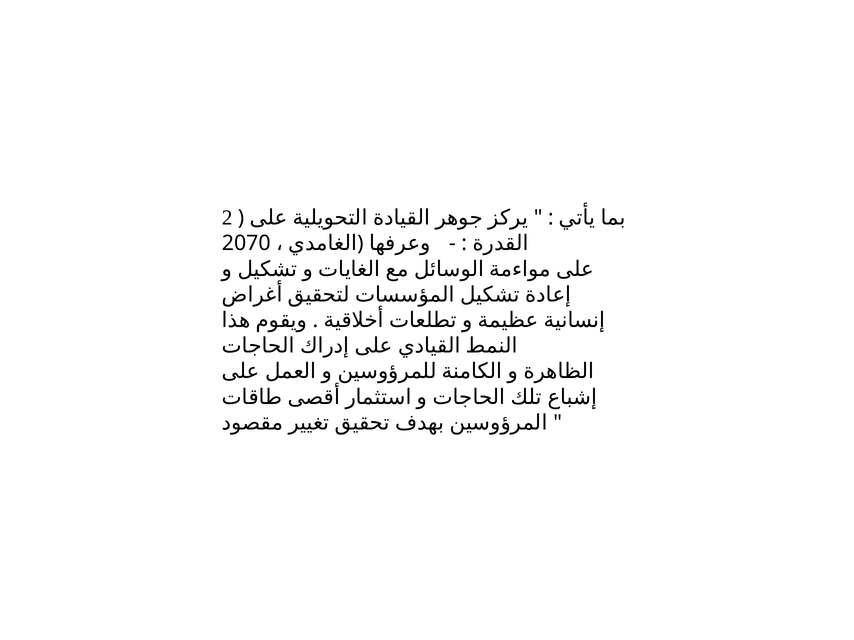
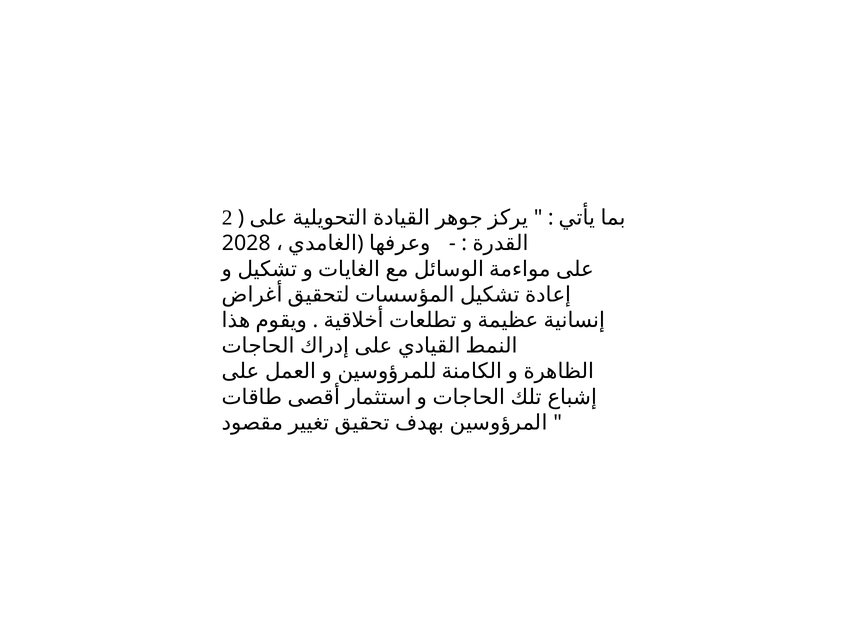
2070: 2070 -> 2028
